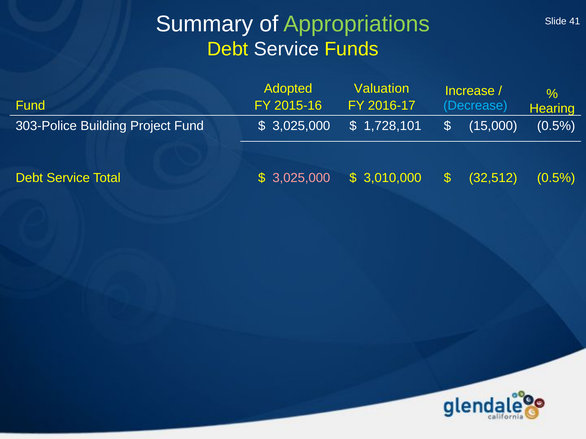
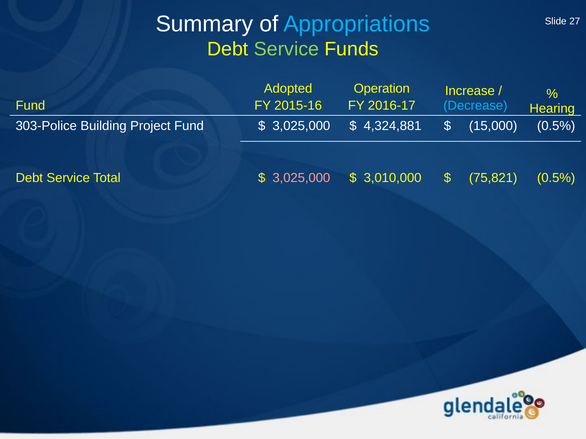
Appropriations colour: light green -> light blue
41: 41 -> 27
Service at (286, 49) colour: white -> light green
Valuation: Valuation -> Operation
1,728,101: 1,728,101 -> 4,324,881
32,512: 32,512 -> 75,821
